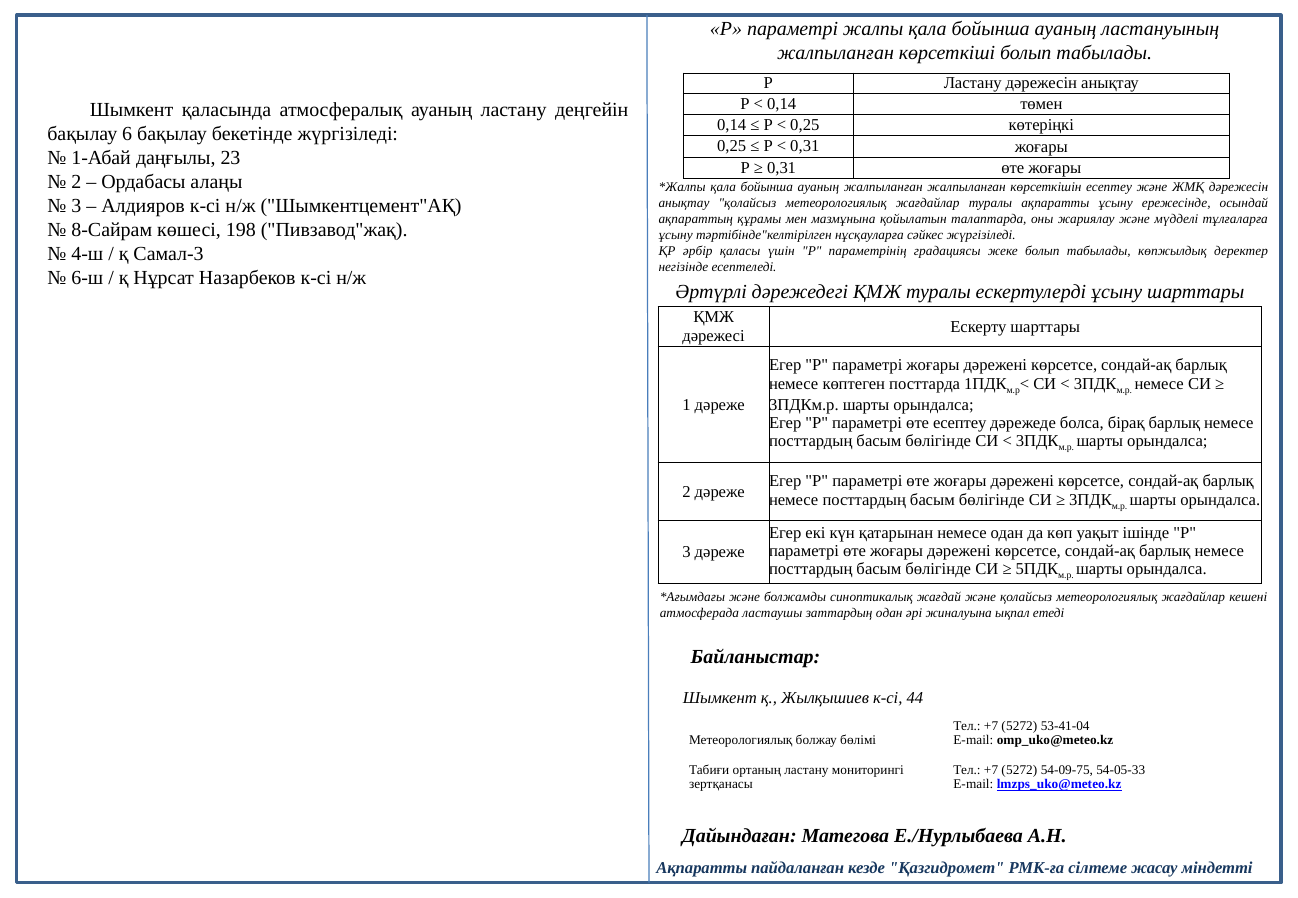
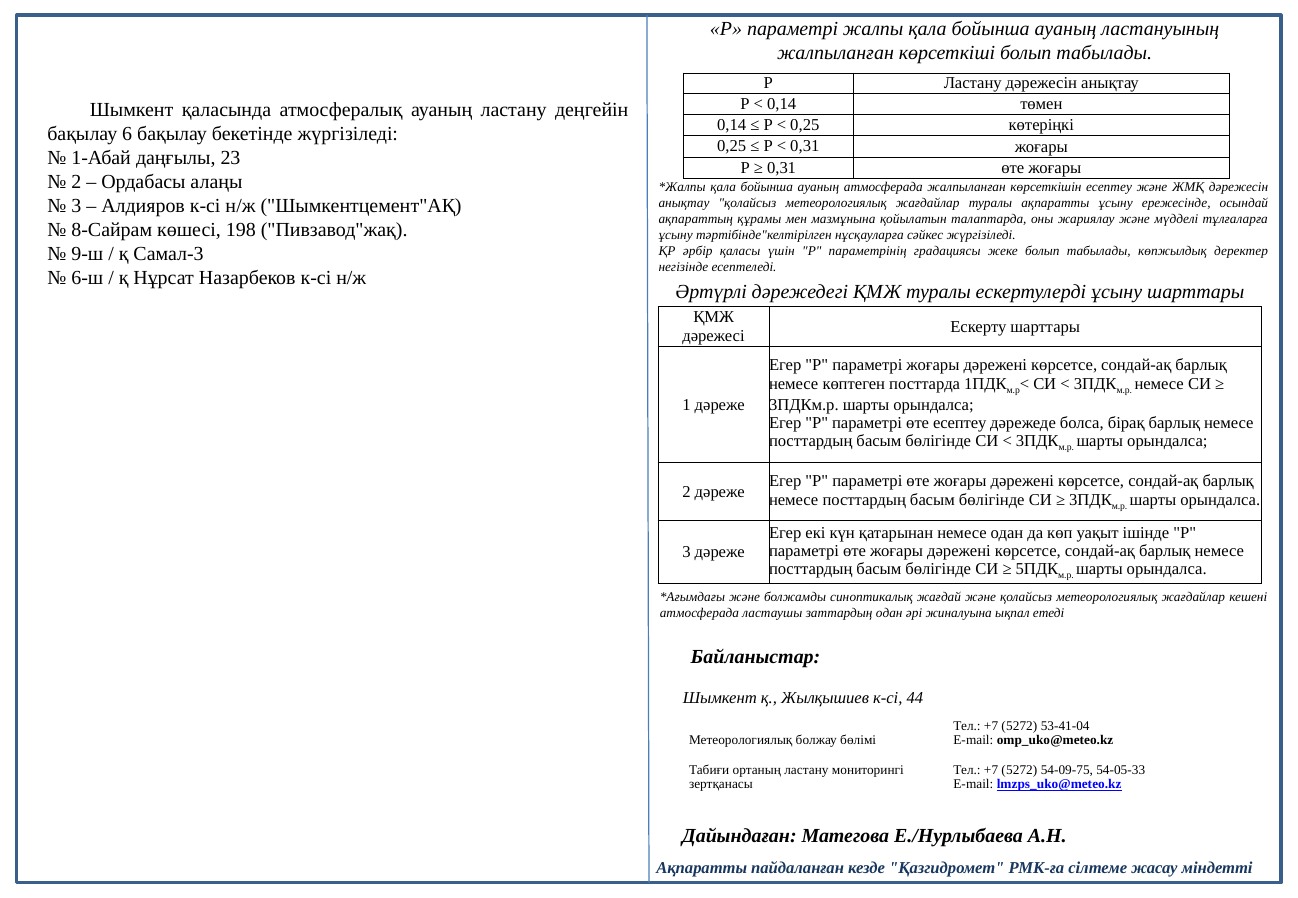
ауаның жалпыланған: жалпыланған -> атмосферада
4-ш: 4-ш -> 9-ш
